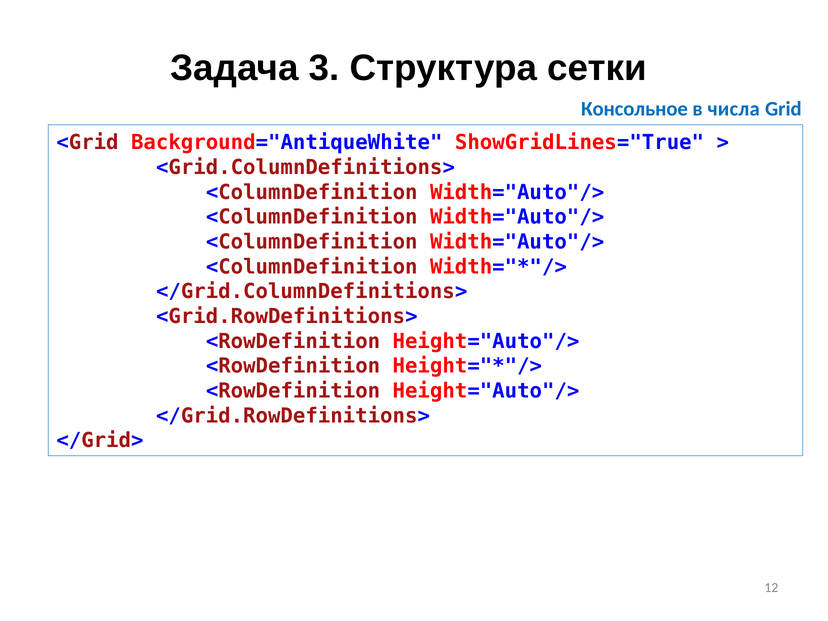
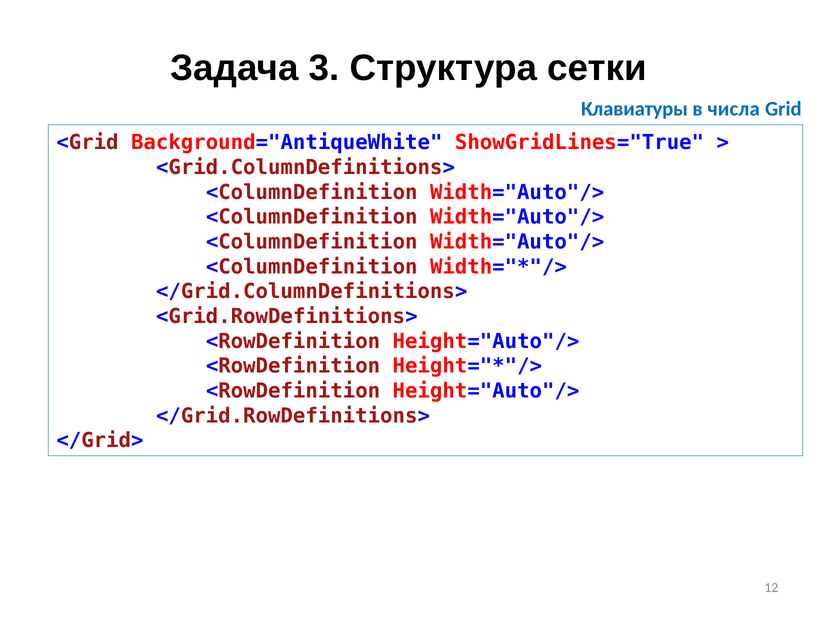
Консольное: Консольное -> Клавиатуры
